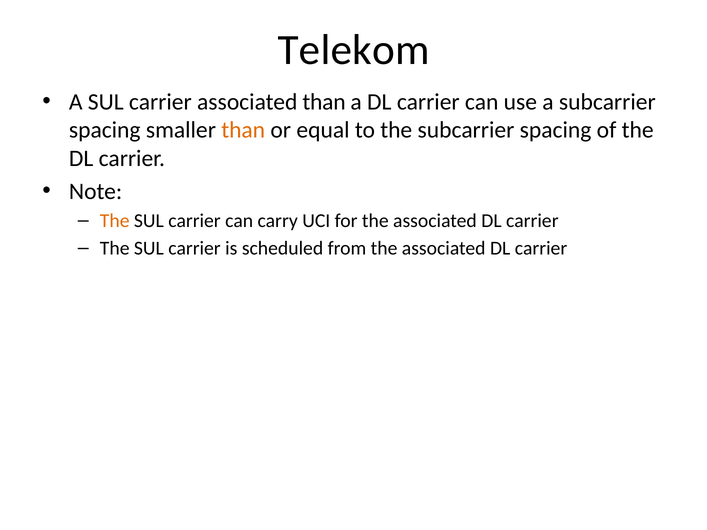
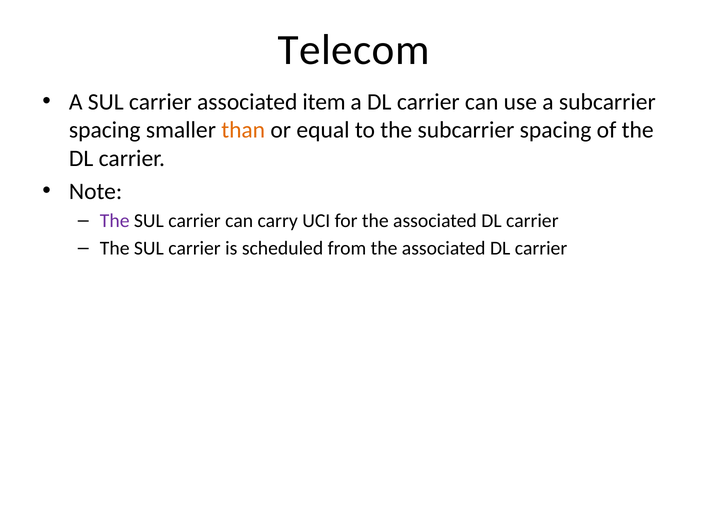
Telekom: Telekom -> Telecom
associated than: than -> item
The at (115, 221) colour: orange -> purple
